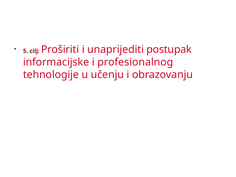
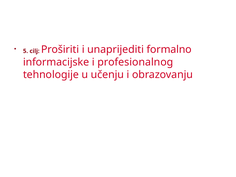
postupak: postupak -> formalno
